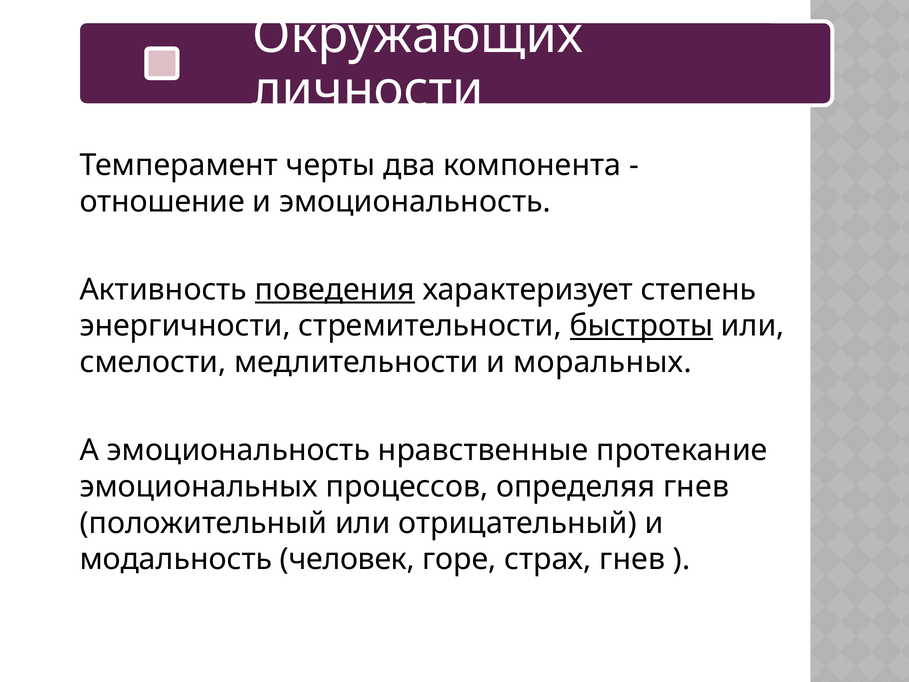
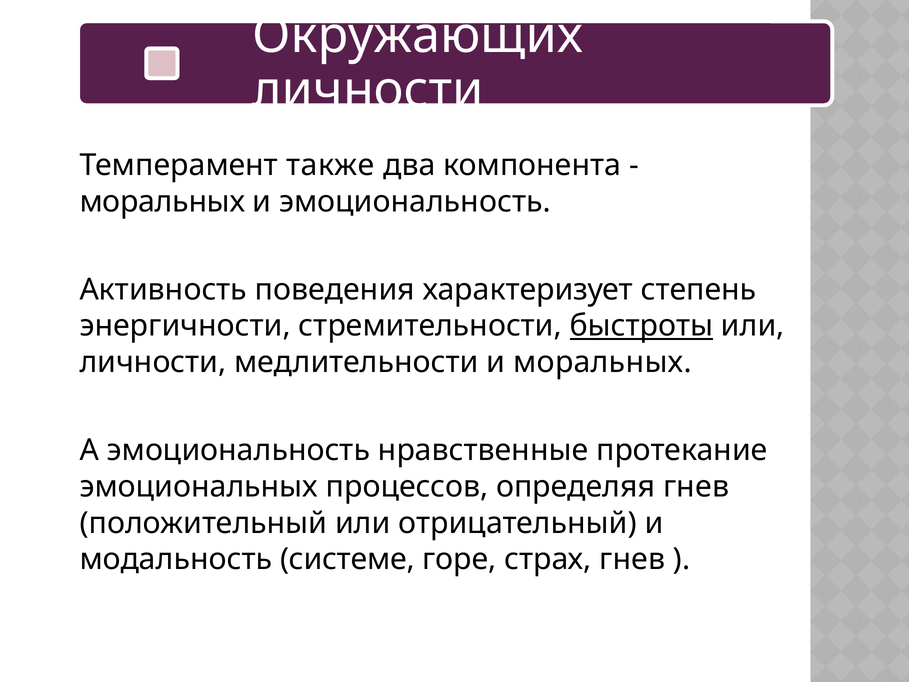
черты: черты -> также
отношение at (162, 202): отношение -> моральных
поведения underline: present -> none
смелости at (153, 362): смелости -> личности
человек: человек -> системе
